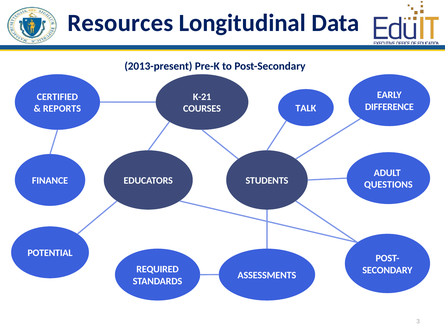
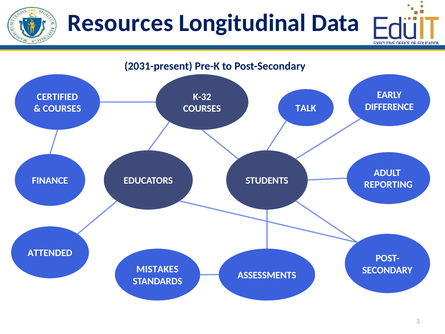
2013-present: 2013-present -> 2031-present
K-21: K-21 -> K-32
REPORTS at (62, 109): REPORTS -> COURSES
QUESTIONS: QUESTIONS -> REPORTING
POTENTIAL: POTENTIAL -> ATTENDED
REQUIRED: REQUIRED -> MISTAKES
